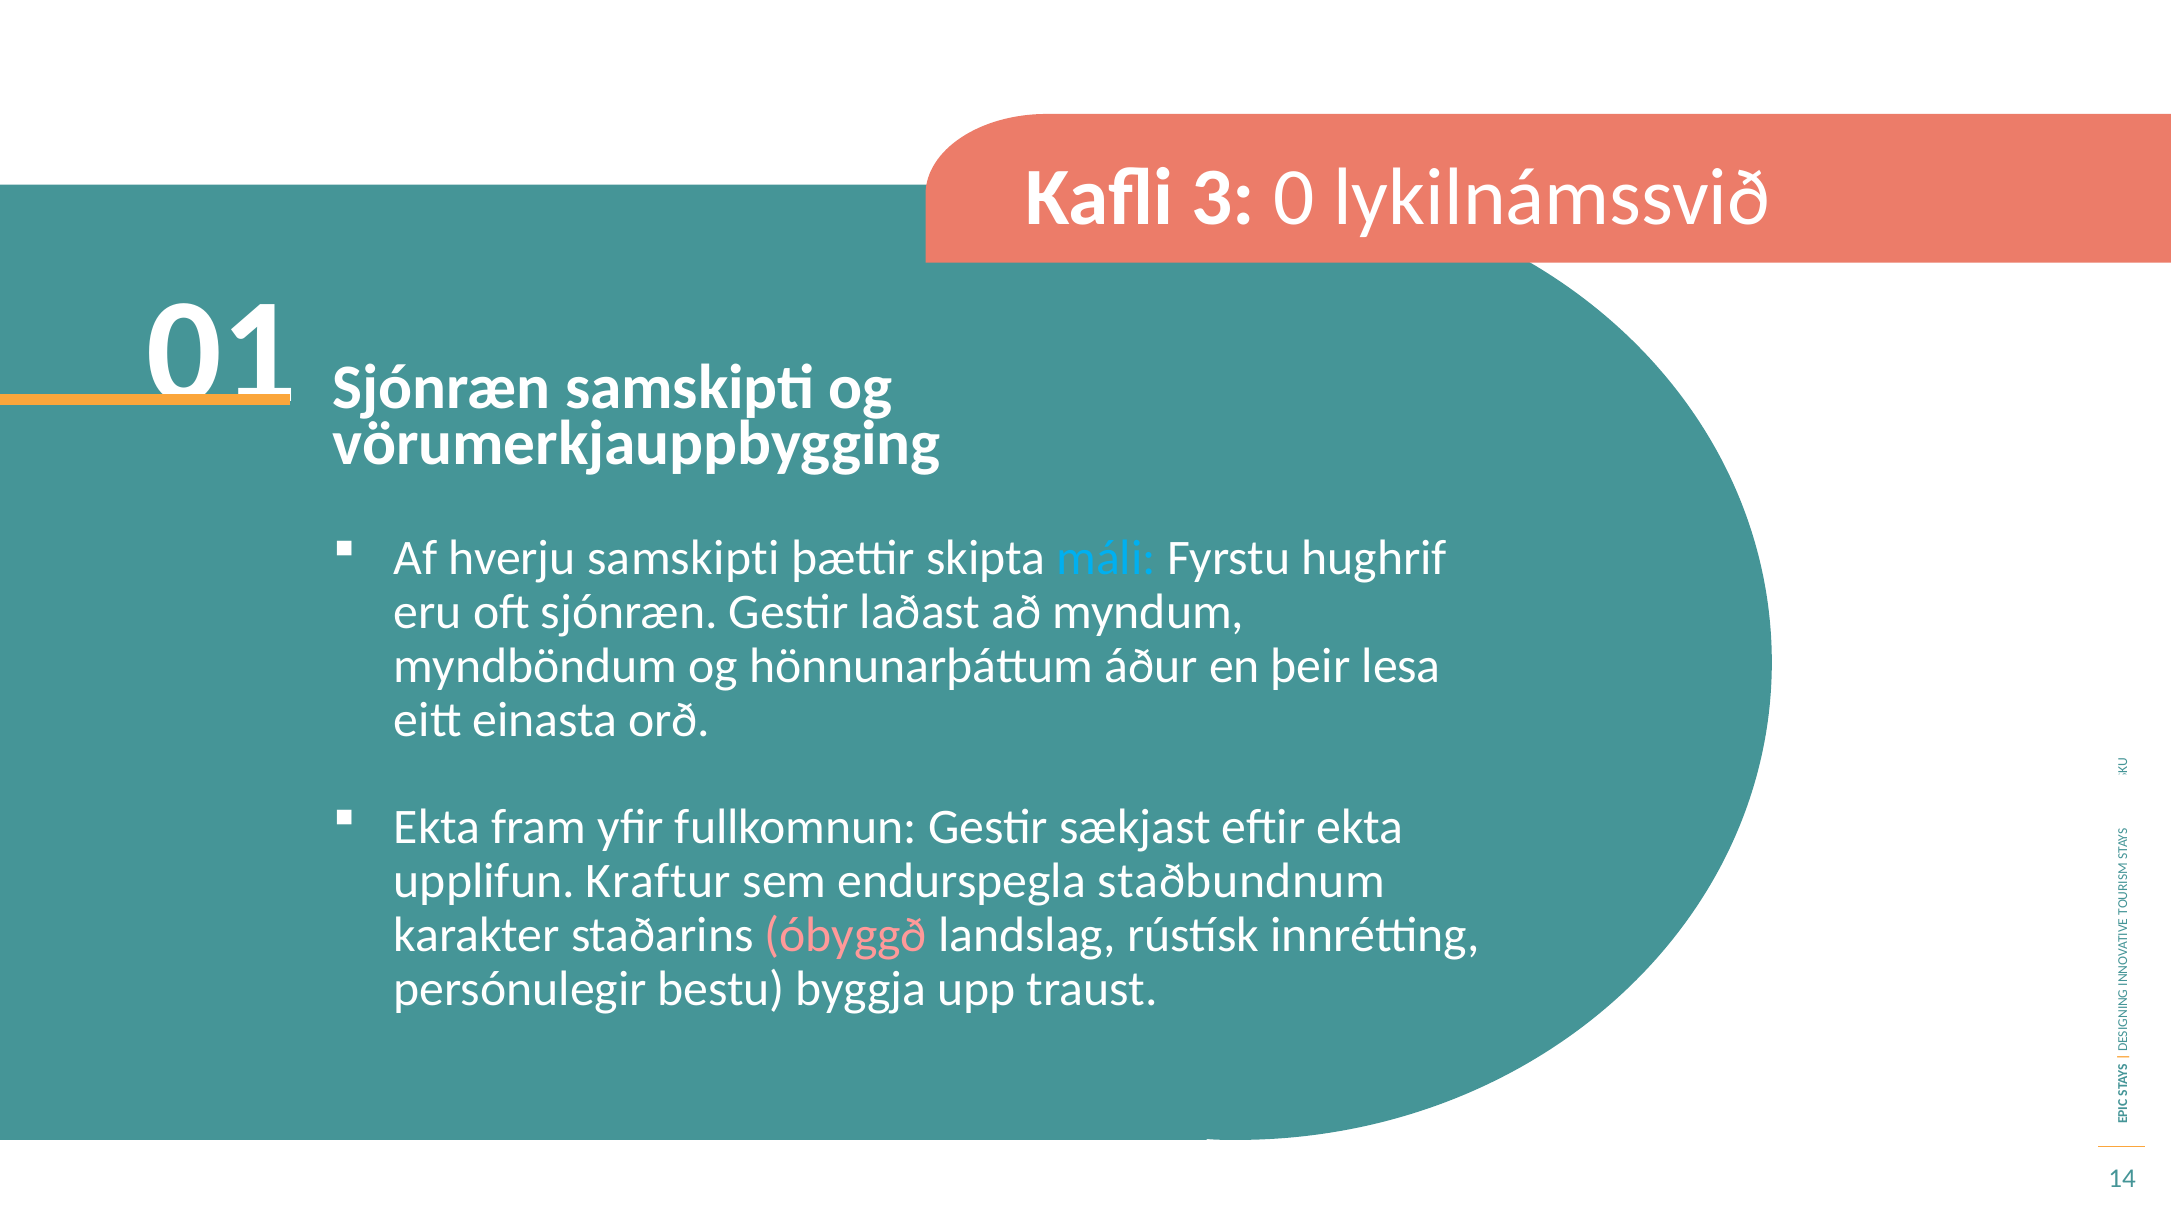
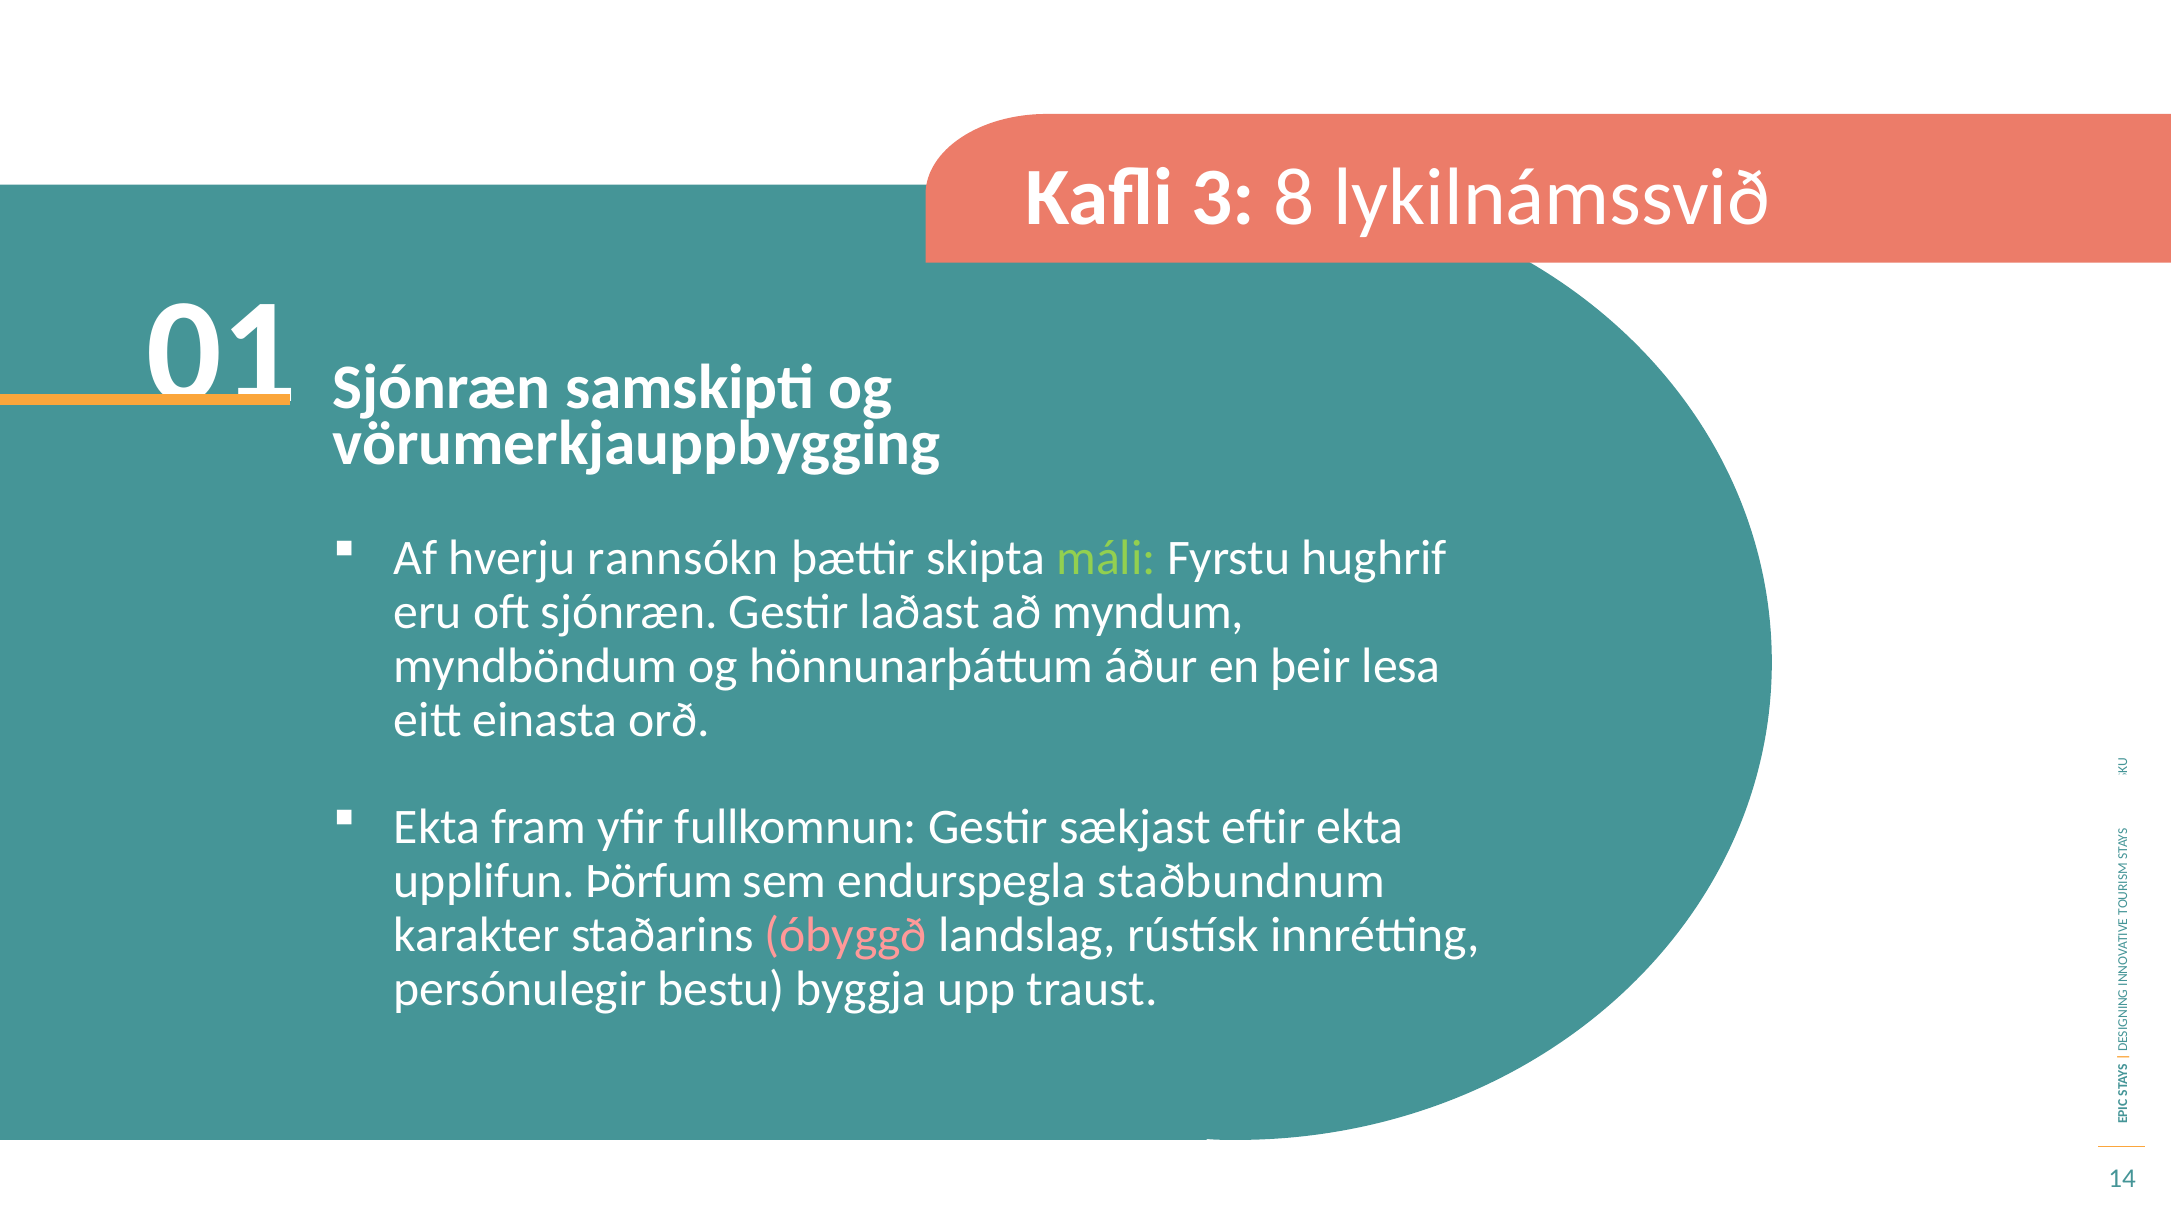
0: 0 -> 8
hverju samskipti: samskipti -> rannsókn
máli colour: light blue -> light green
Kraftur: Kraftur -> Þörfum
